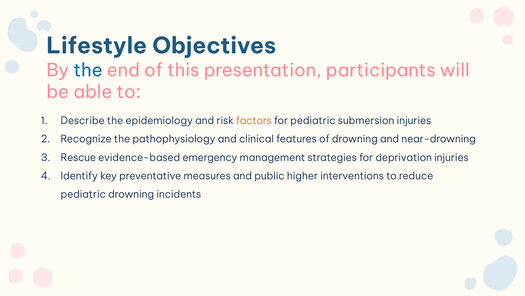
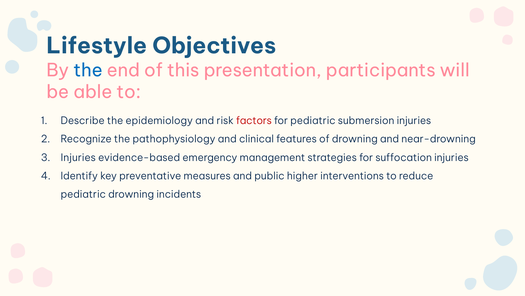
factors colour: orange -> red
Rescue at (78, 157): Rescue -> Injuries
deprivation: deprivation -> suffocation
